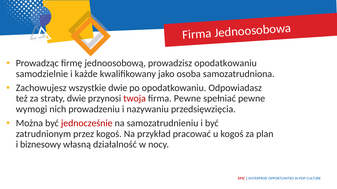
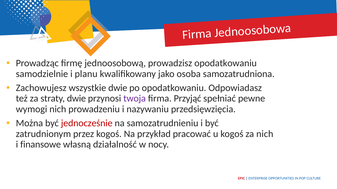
każde: każde -> planu
twoja colour: red -> purple
firma Pewne: Pewne -> Przyjąć
za plan: plan -> nich
biznesowy: biznesowy -> finansowe
